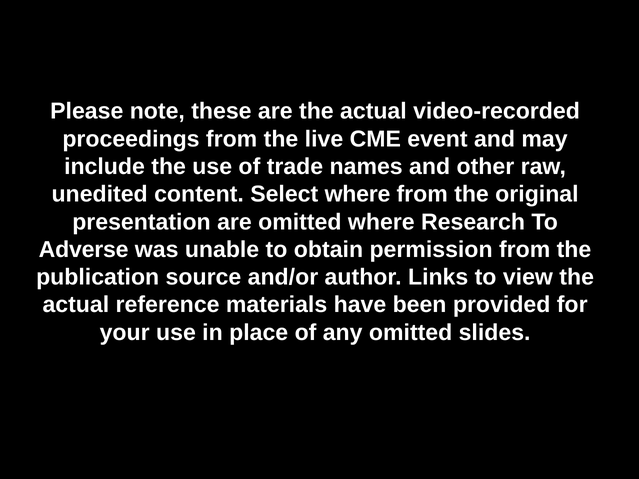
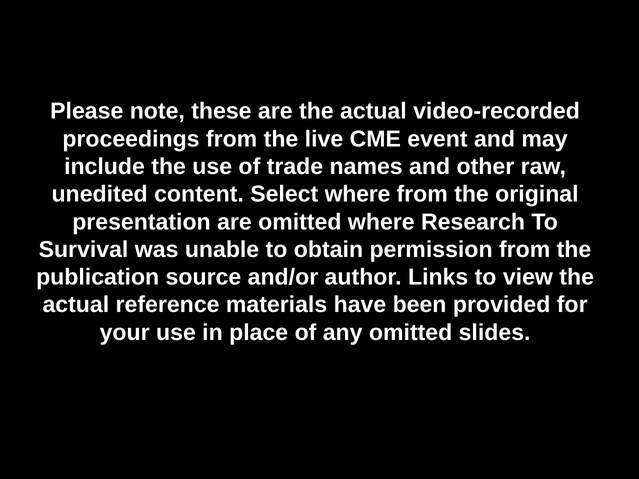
Adverse: Adverse -> Survival
